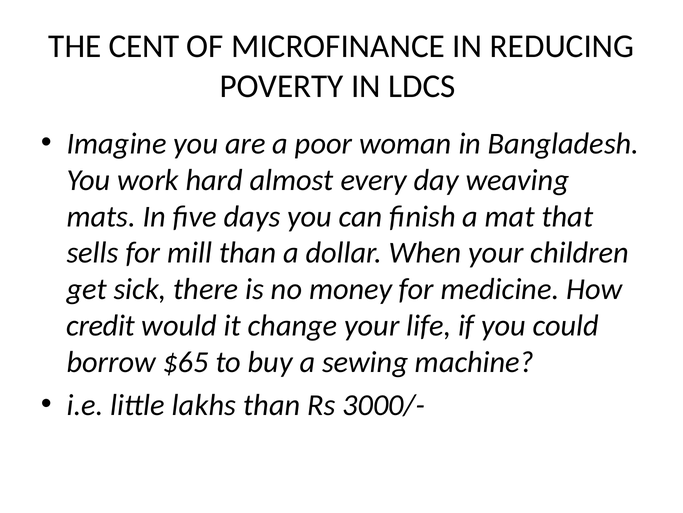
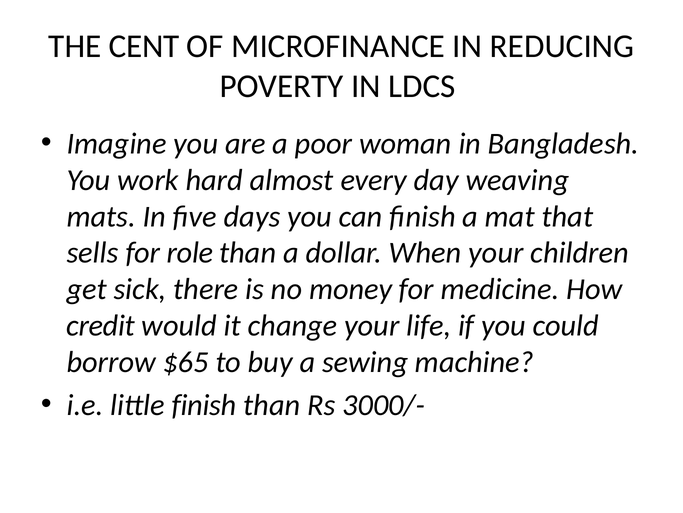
mill: mill -> role
little lakhs: lakhs -> finish
